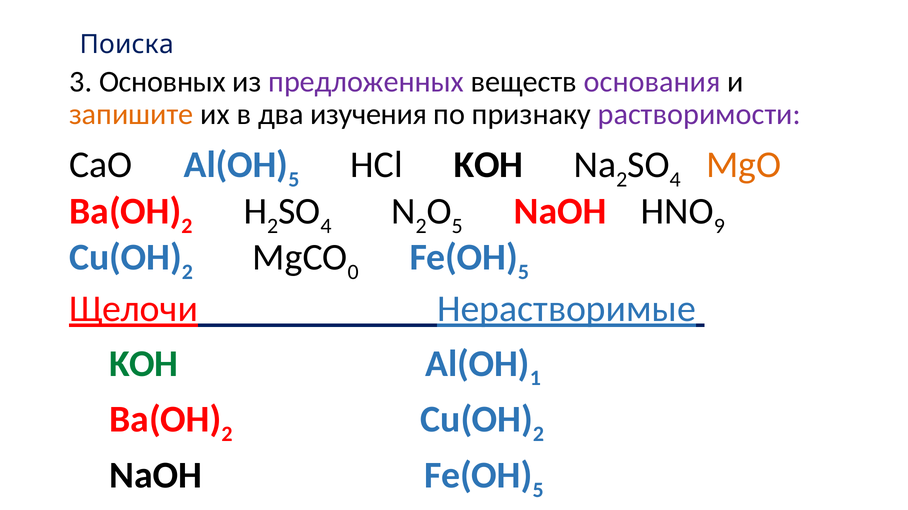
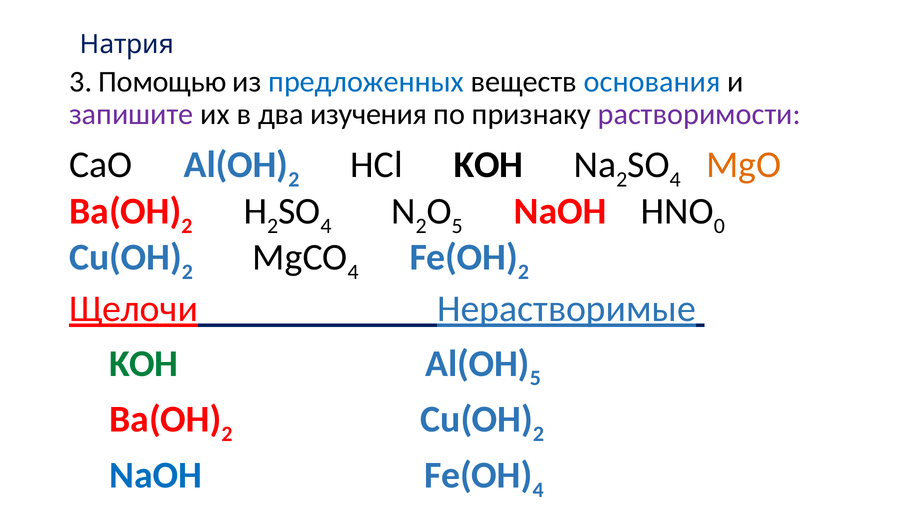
Поиска: Поиска -> Натрия
Основных: Основных -> Помощью
предложенных colour: purple -> blue
основания colour: purple -> blue
запишите colour: orange -> purple
5 at (294, 180): 5 -> 2
9: 9 -> 0
0 at (353, 273): 0 -> 4
5 at (523, 273): 5 -> 2
1 at (535, 379): 1 -> 5
NaOH at (156, 476) colour: black -> blue
5 at (538, 491): 5 -> 4
